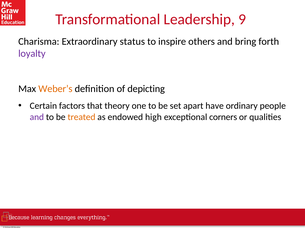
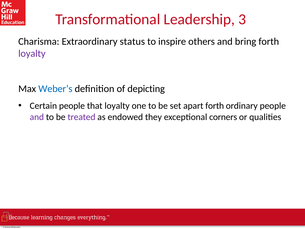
9: 9 -> 3
Weber’s colour: orange -> blue
Certain factors: factors -> people
that theory: theory -> loyalty
apart have: have -> forth
treated colour: orange -> purple
high: high -> they
